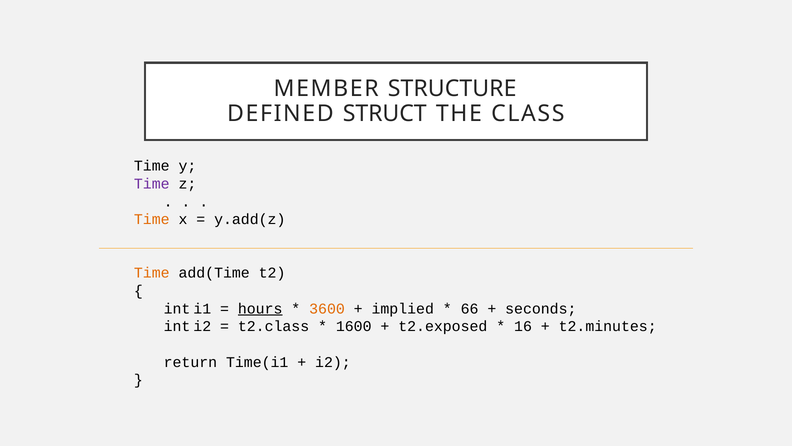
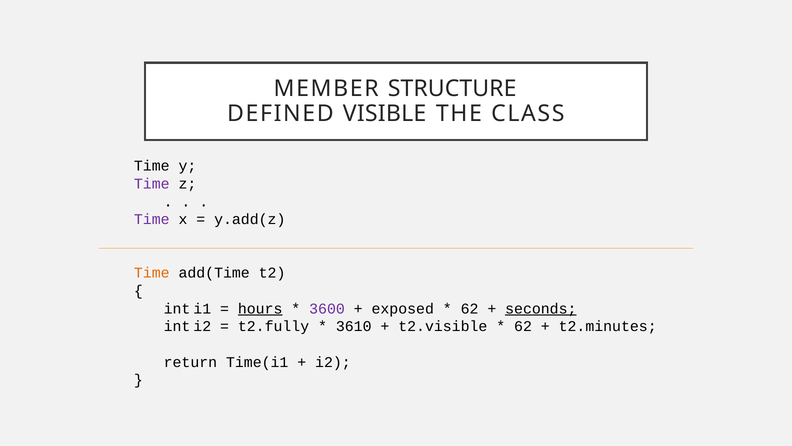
STRUCT: STRUCT -> VISIBLE
Time at (152, 219) colour: orange -> purple
3600 colour: orange -> purple
implied: implied -> exposed
66 at (470, 308): 66 -> 62
seconds underline: none -> present
t2.class: t2.class -> t2.fully
1600: 1600 -> 3610
t2.exposed: t2.exposed -> t2.visible
16 at (523, 326): 16 -> 62
